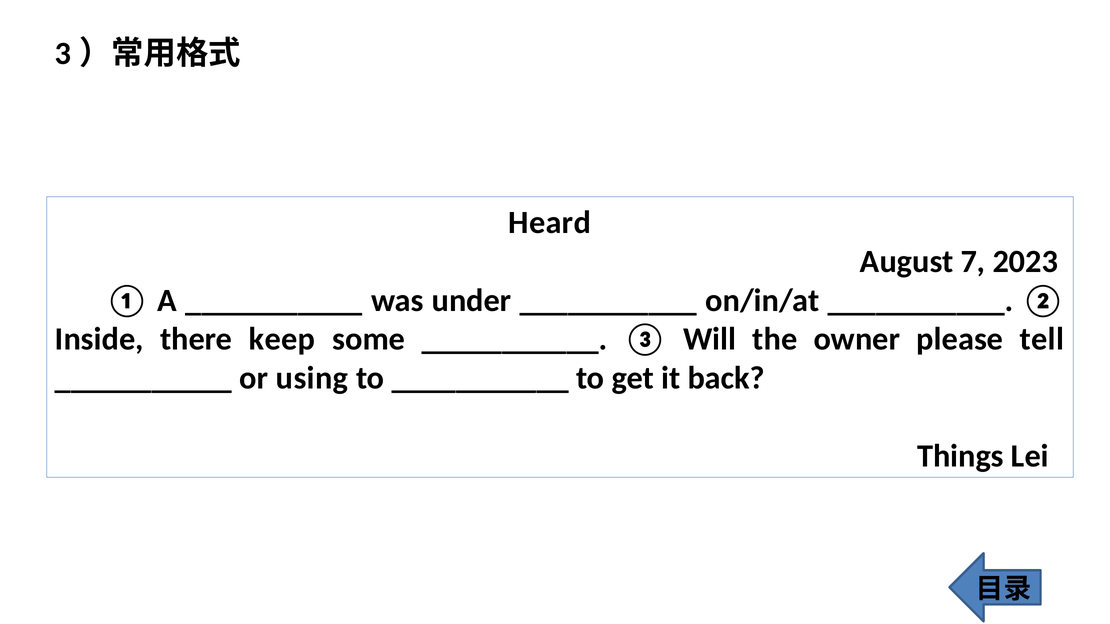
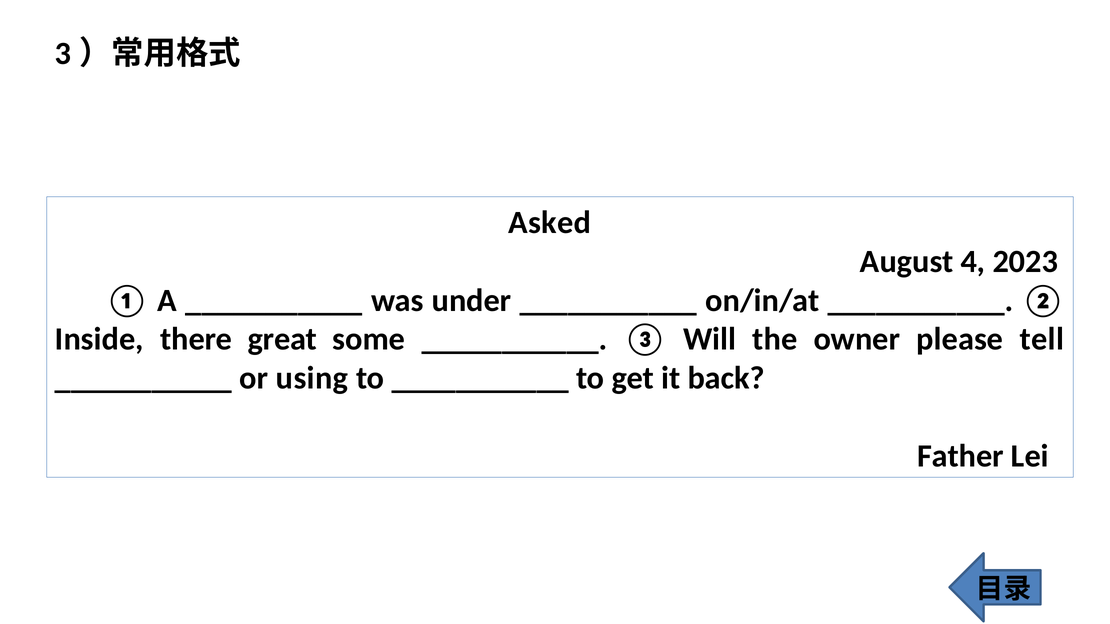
Heard: Heard -> Asked
7: 7 -> 4
keep: keep -> great
Things: Things -> Father
